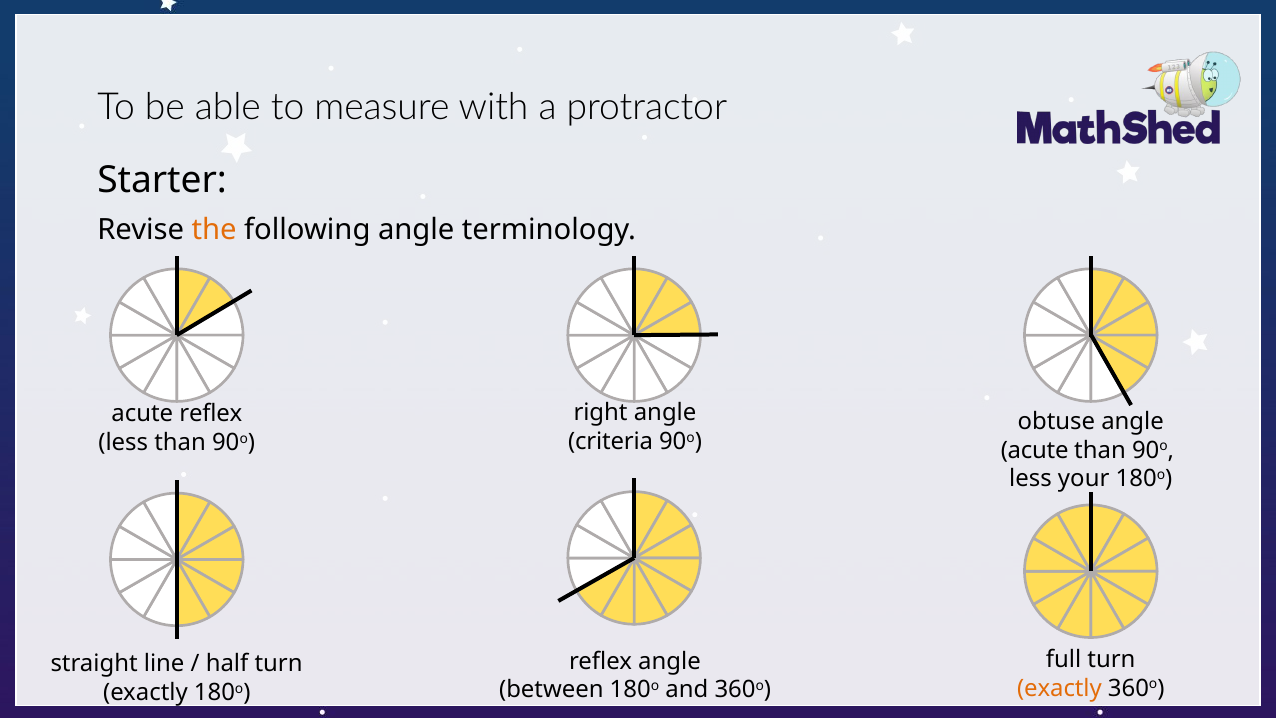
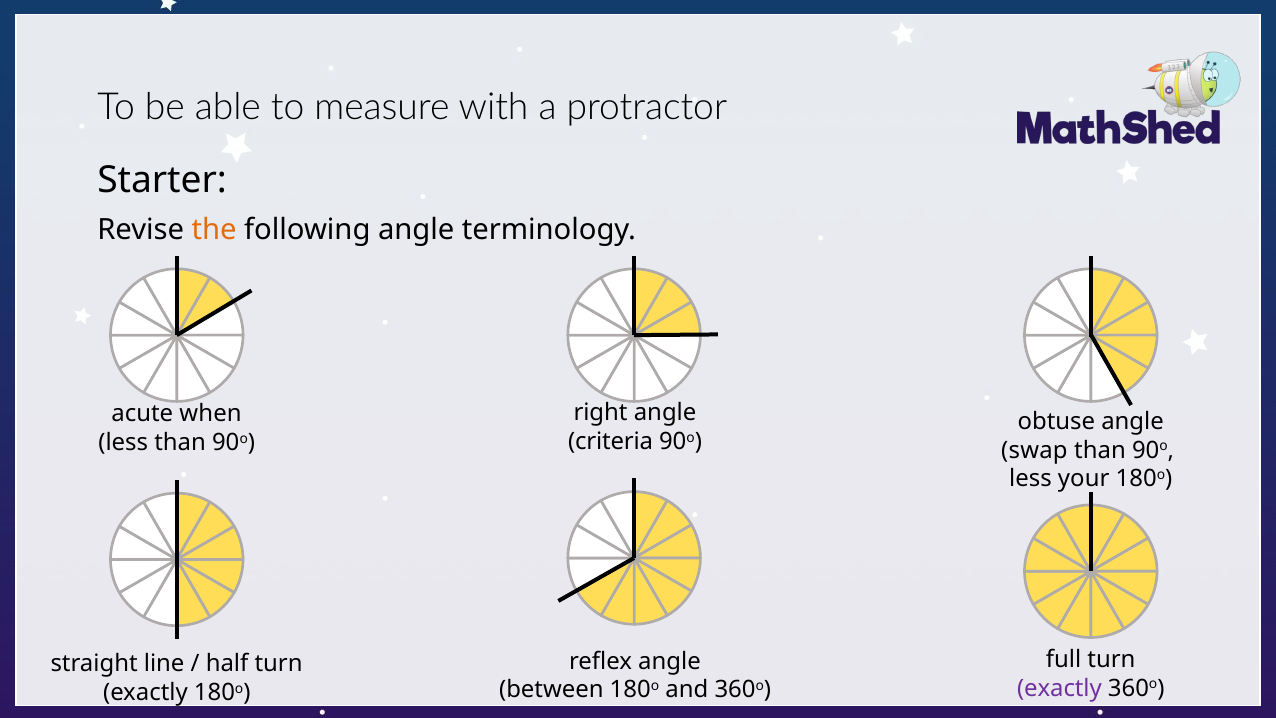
acute reflex: reflex -> when
acute at (1035, 450): acute -> swap
exactly at (1059, 688) colour: orange -> purple
